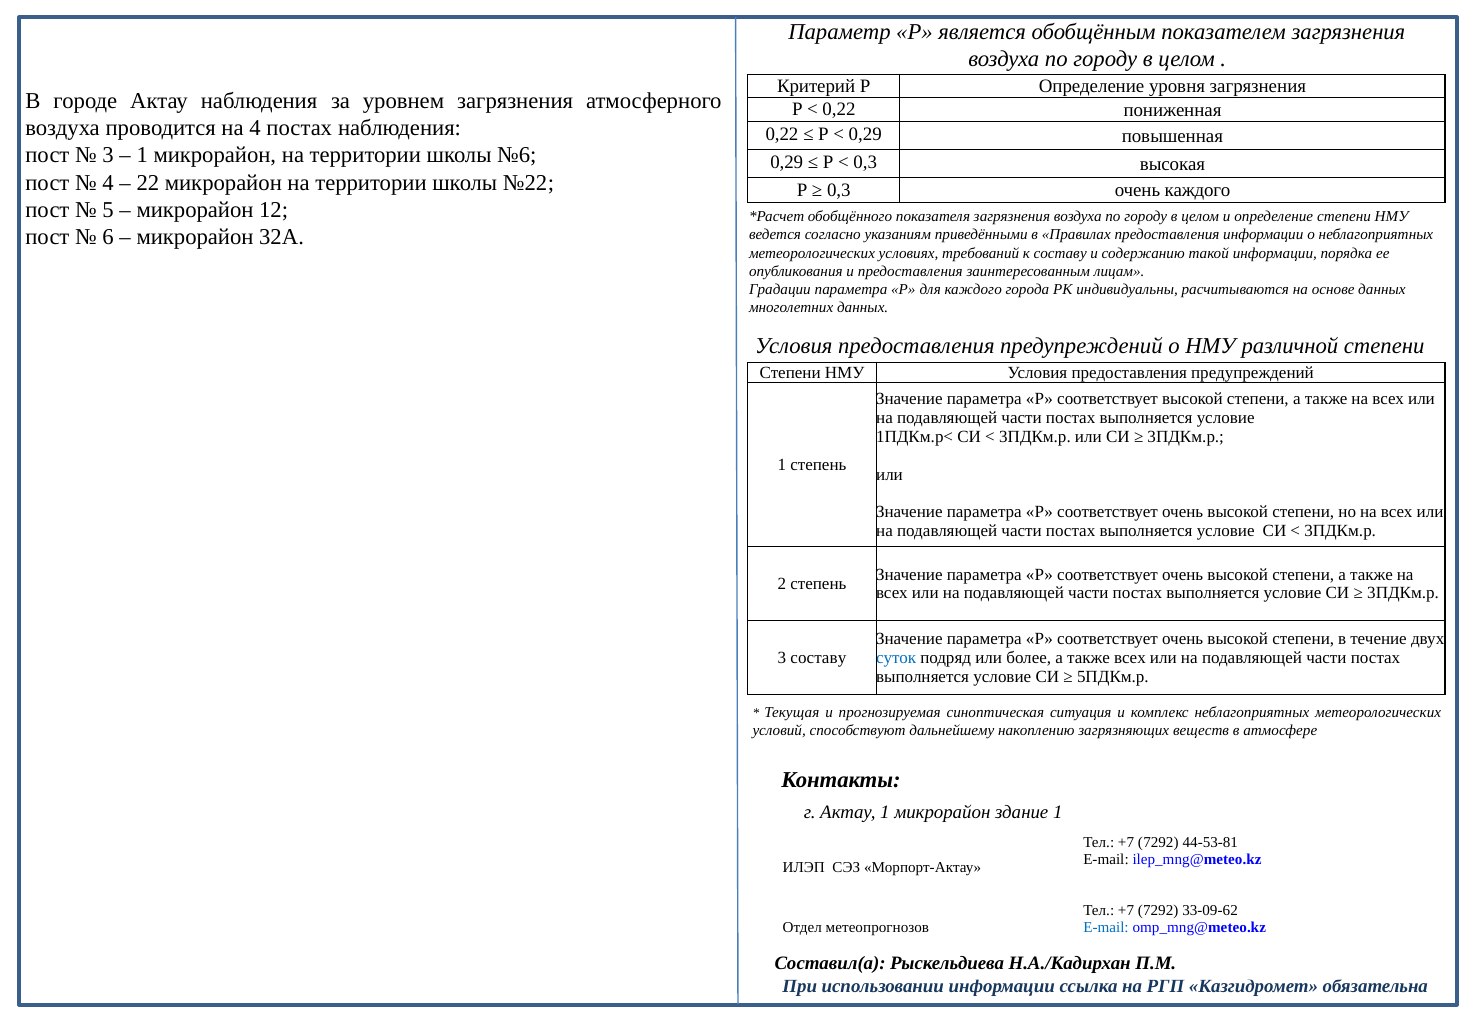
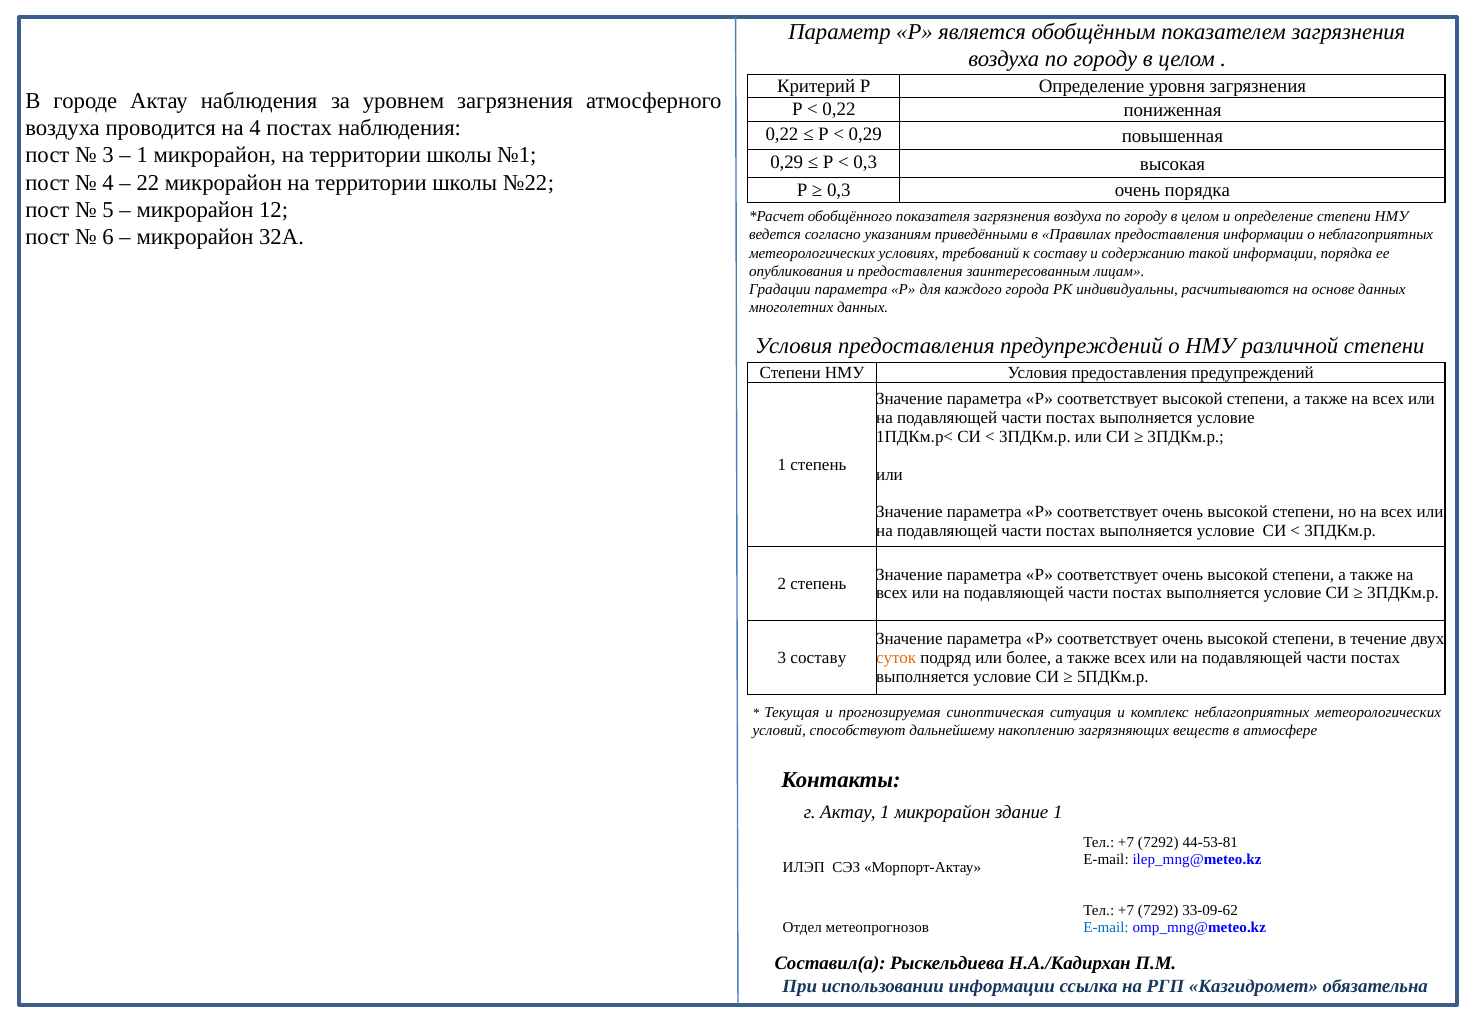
№6: №6 -> №1
очень каждого: каждого -> порядка
суток colour: blue -> orange
